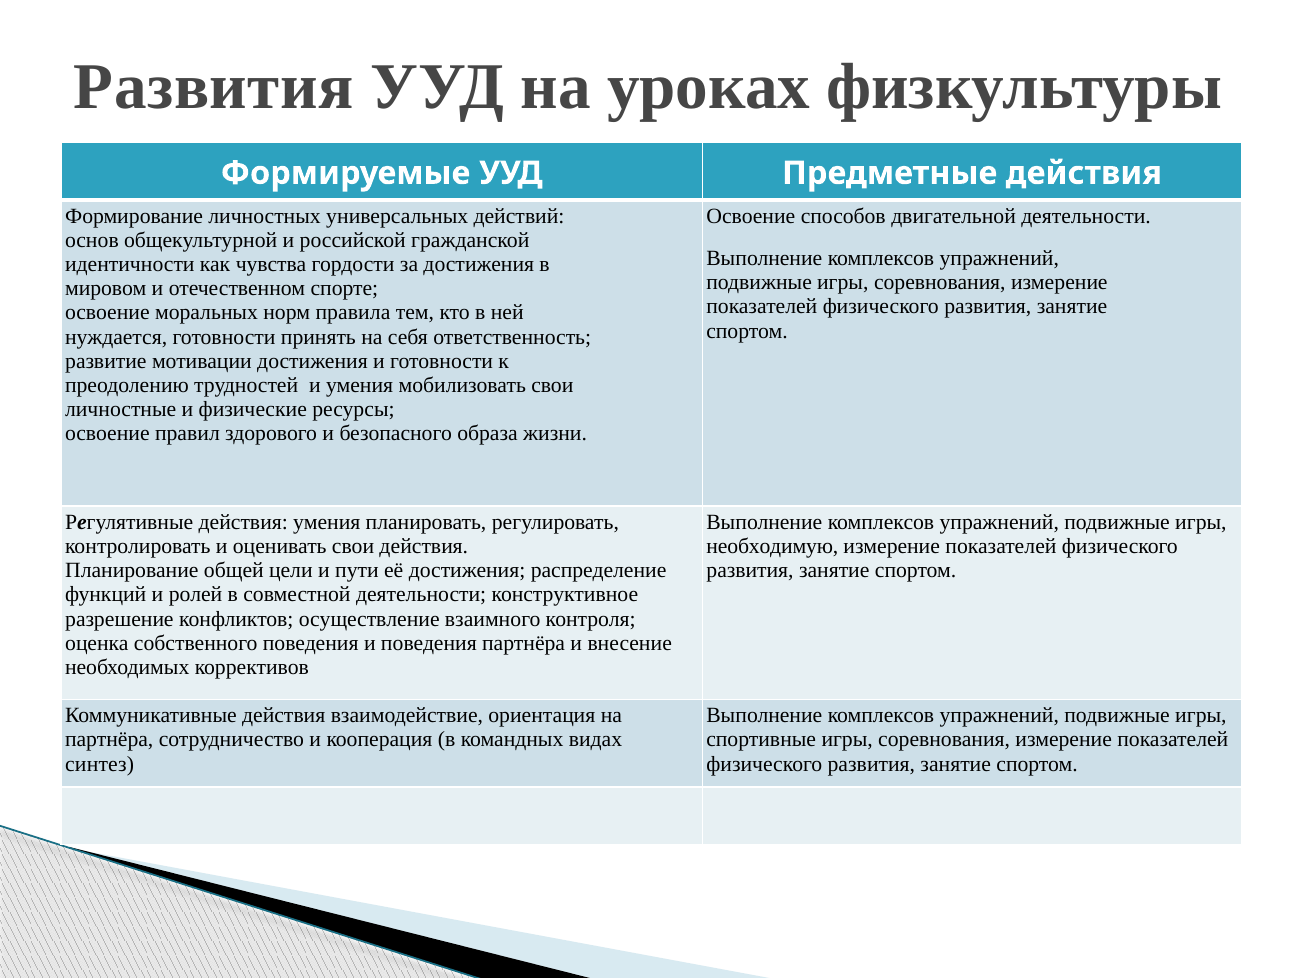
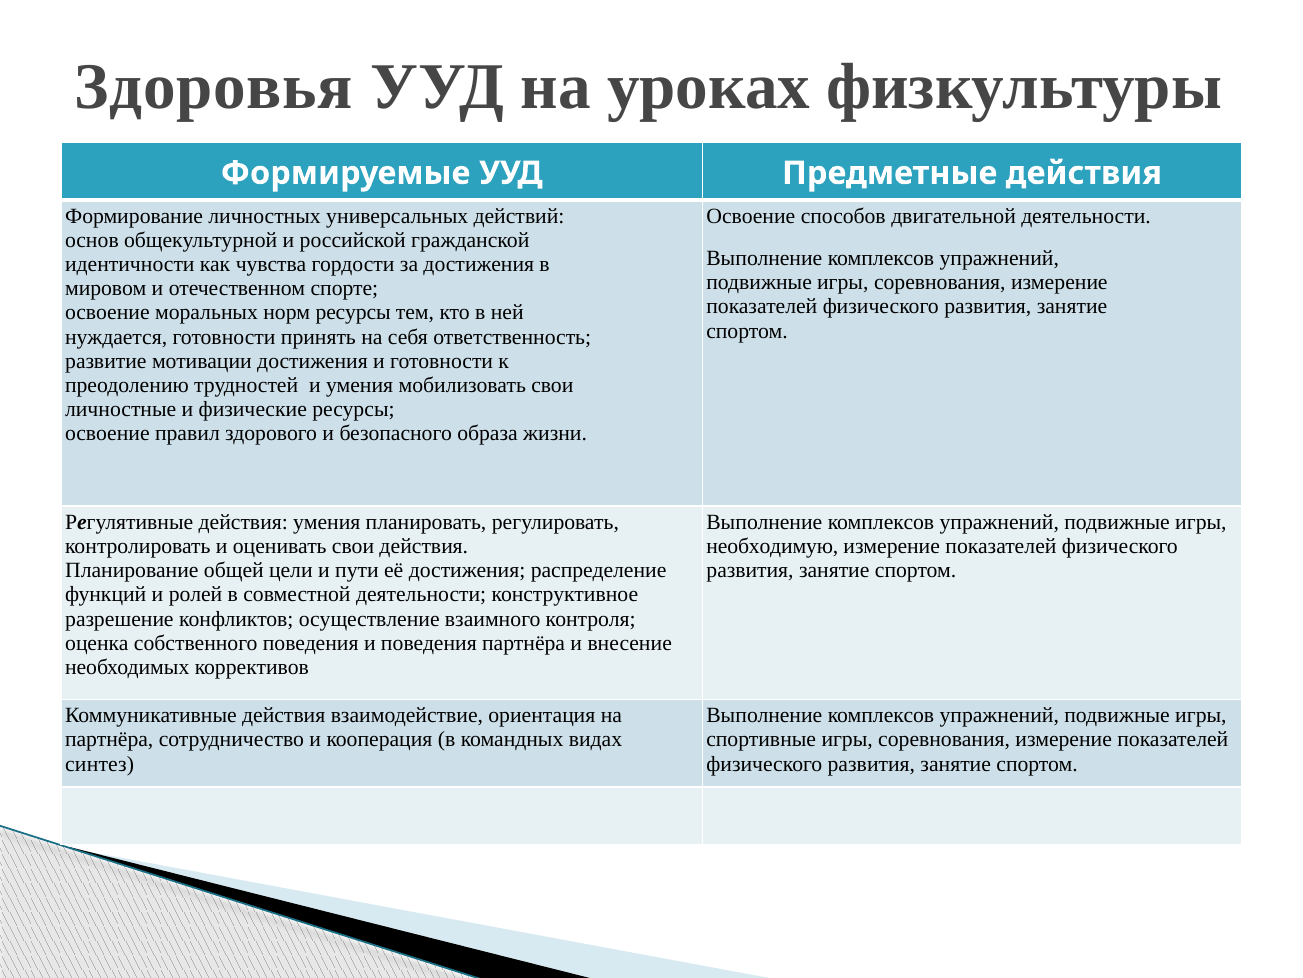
Развития at (214, 87): Развития -> Здоровья
норм правила: правила -> ресурсы
